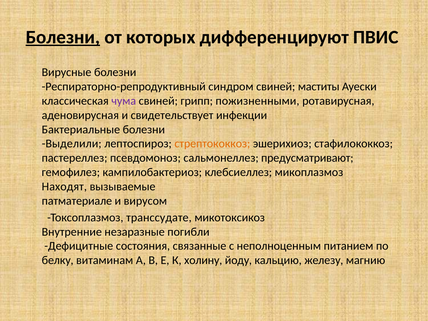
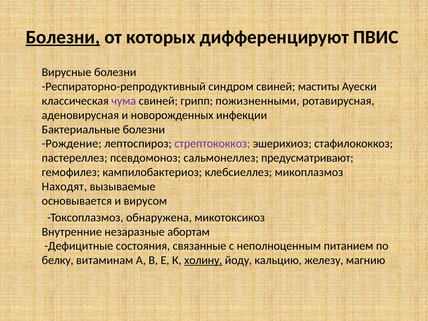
свидетельствует: свидетельствует -> новорожденных
Выделили: Выделили -> Рождение
стрептококкоз colour: orange -> purple
патматериале: патматериале -> основывается
транссудате: транссудате -> обнаружена
погибли: погибли -> абортам
холину underline: none -> present
